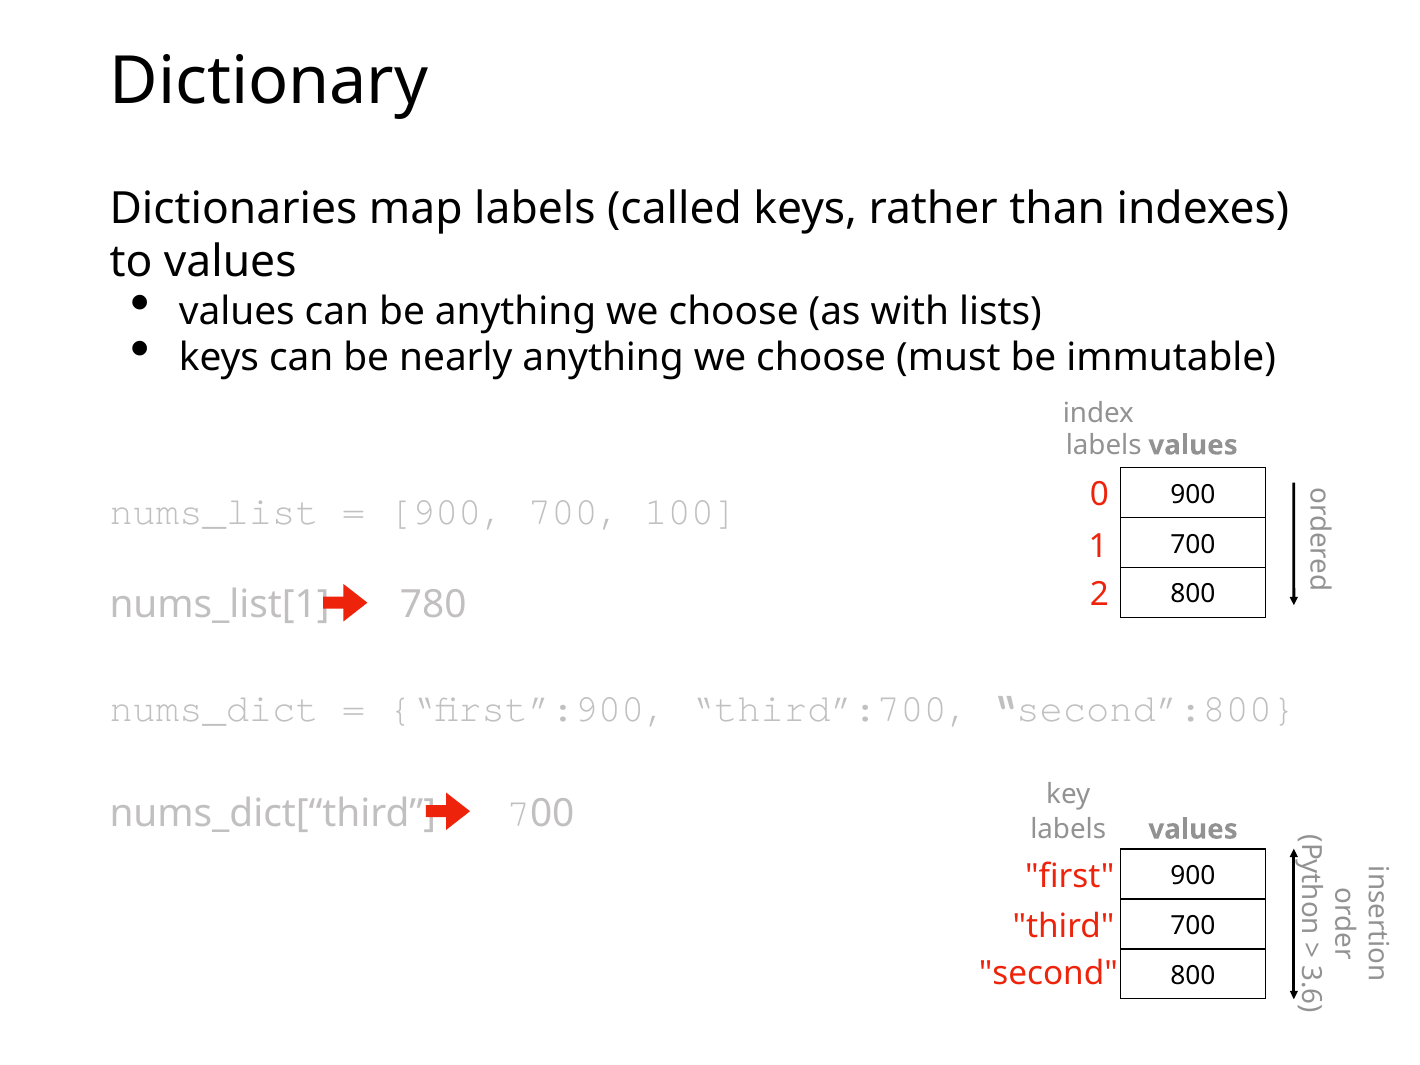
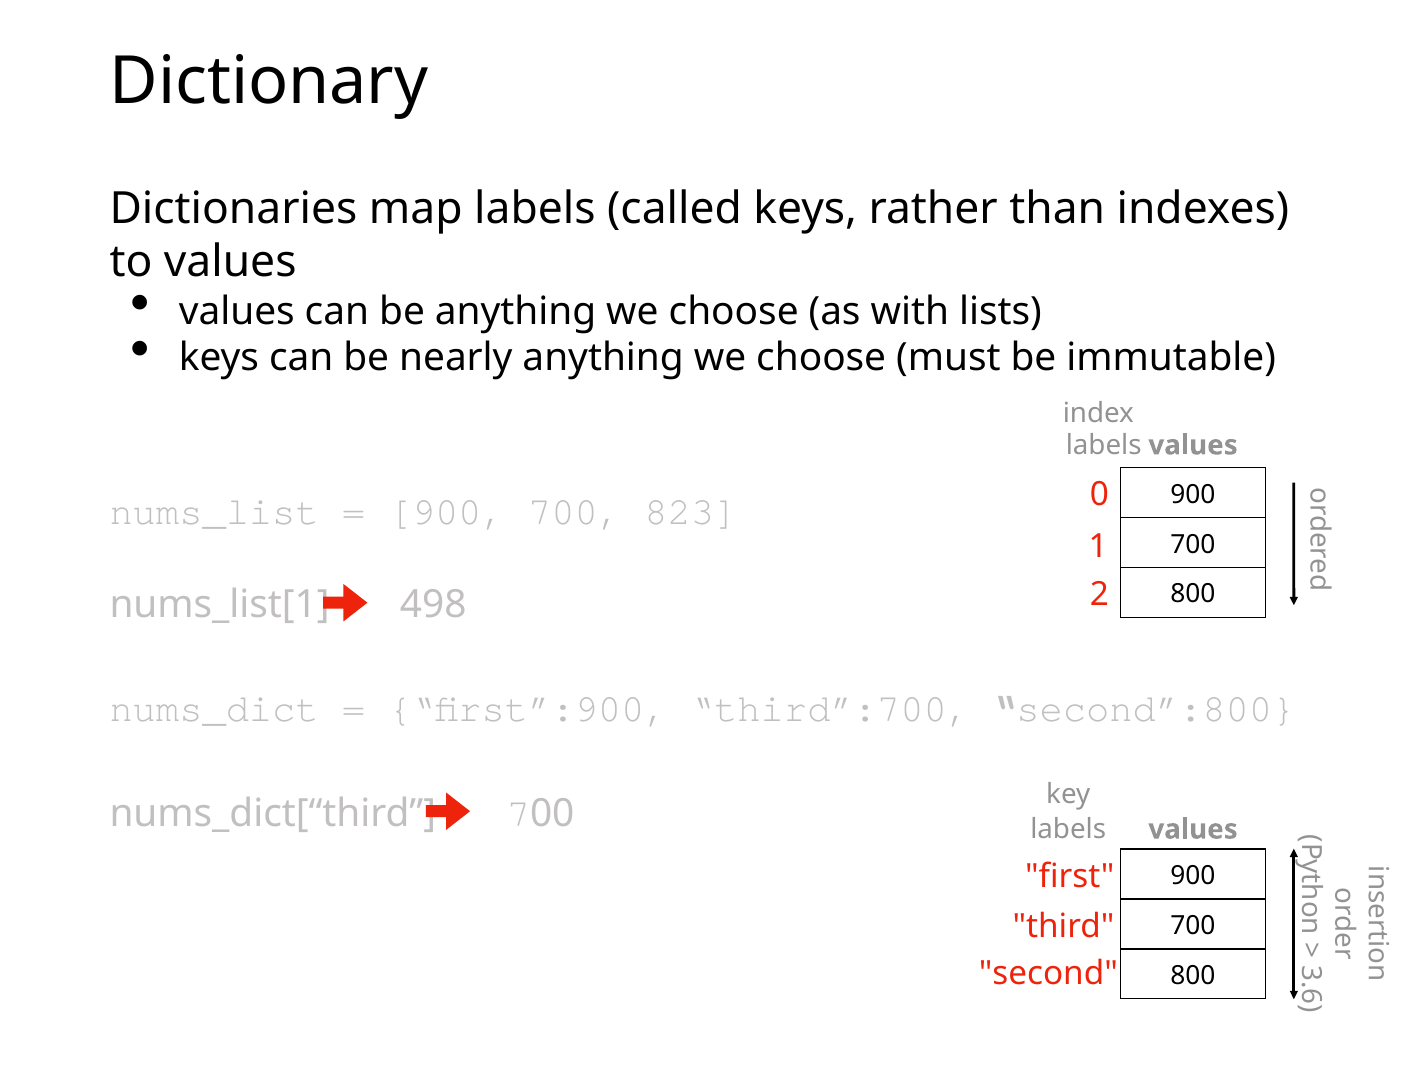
100: 100 -> 823
780: 780 -> 498
